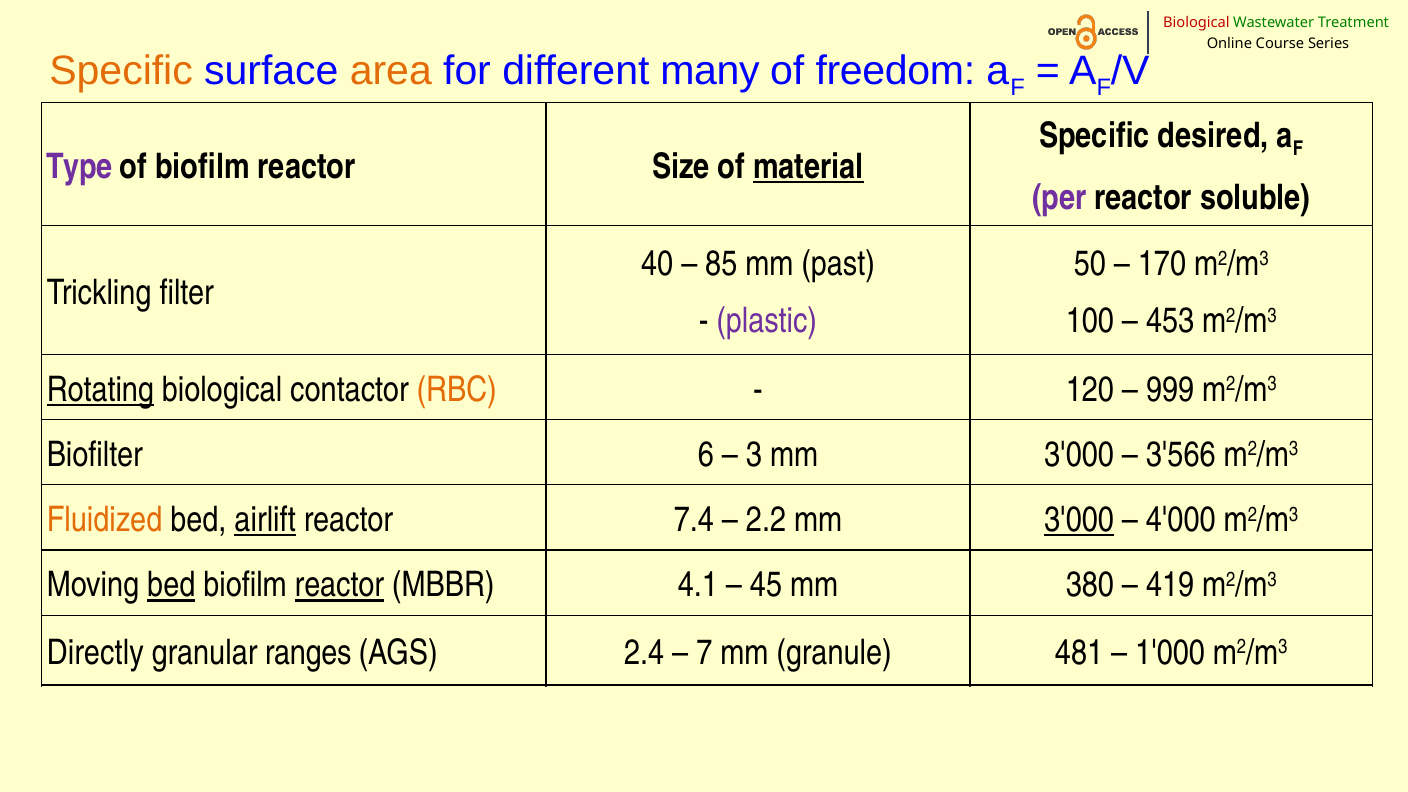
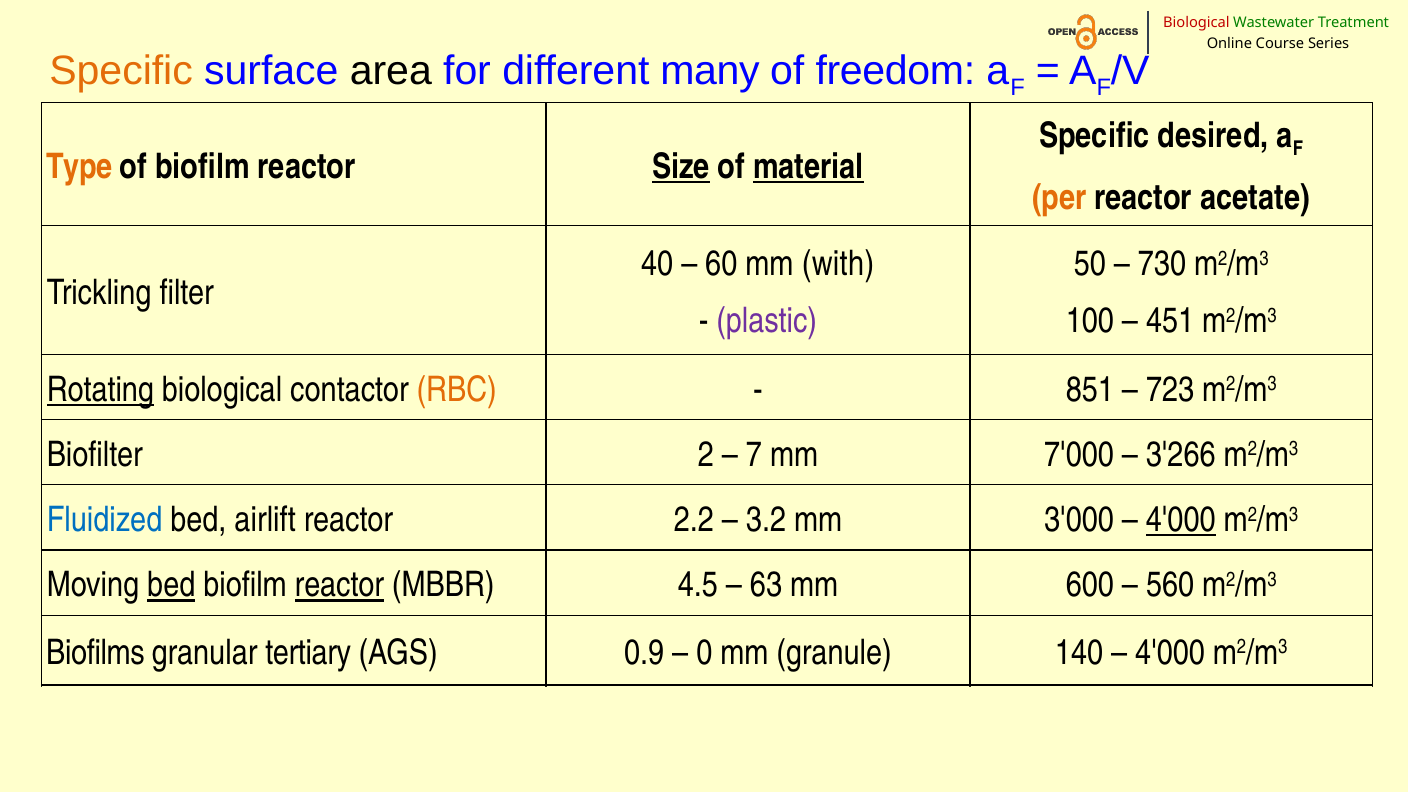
area colour: orange -> black
Type colour: purple -> orange
Size underline: none -> present
per colour: purple -> orange
soluble: soluble -> acetate
85: 85 -> 60
past: past -> with
170: 170 -> 730
453: 453 -> 451
120: 120 -> 851
999: 999 -> 723
6: 6 -> 2
3: 3 -> 7
3'000 at (1079, 455): 3'000 -> 7'000
3'566: 3'566 -> 3'266
Fluidized colour: orange -> blue
airlift underline: present -> none
7.4: 7.4 -> 2.2
2.2: 2.2 -> 3.2
3'000 at (1079, 520) underline: present -> none
4'000 at (1181, 520) underline: none -> present
4.1: 4.1 -> 4.5
45: 45 -> 63
380: 380 -> 600
419: 419 -> 560
Directly: Directly -> Biofilms
ranges: ranges -> tertiary
2.4: 2.4 -> 0.9
7: 7 -> 0
481: 481 -> 140
1'000 at (1170, 653): 1'000 -> 4'000
